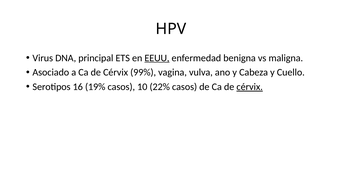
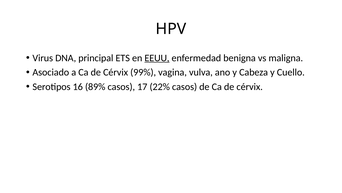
19%: 19% -> 89%
10: 10 -> 17
cérvix at (250, 87) underline: present -> none
